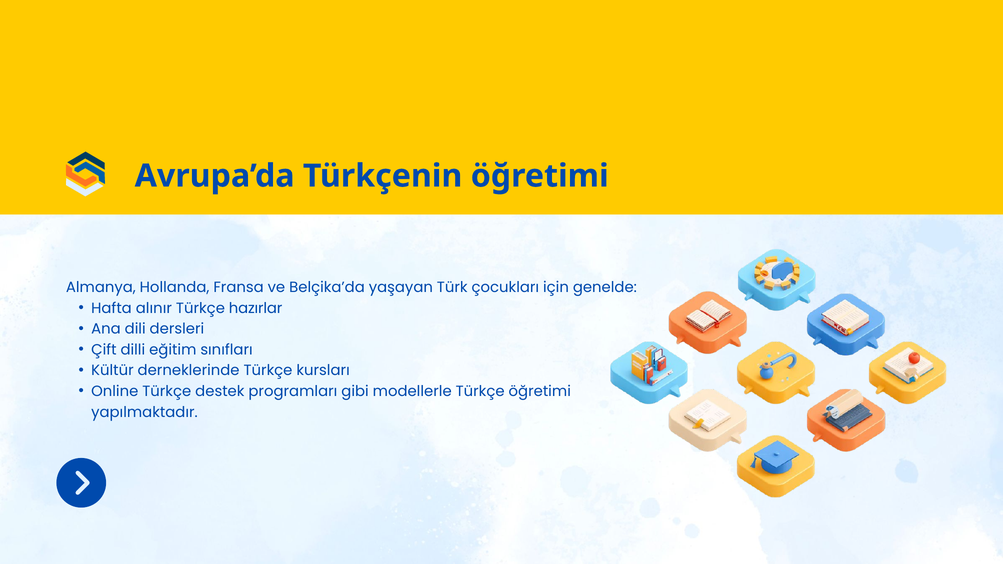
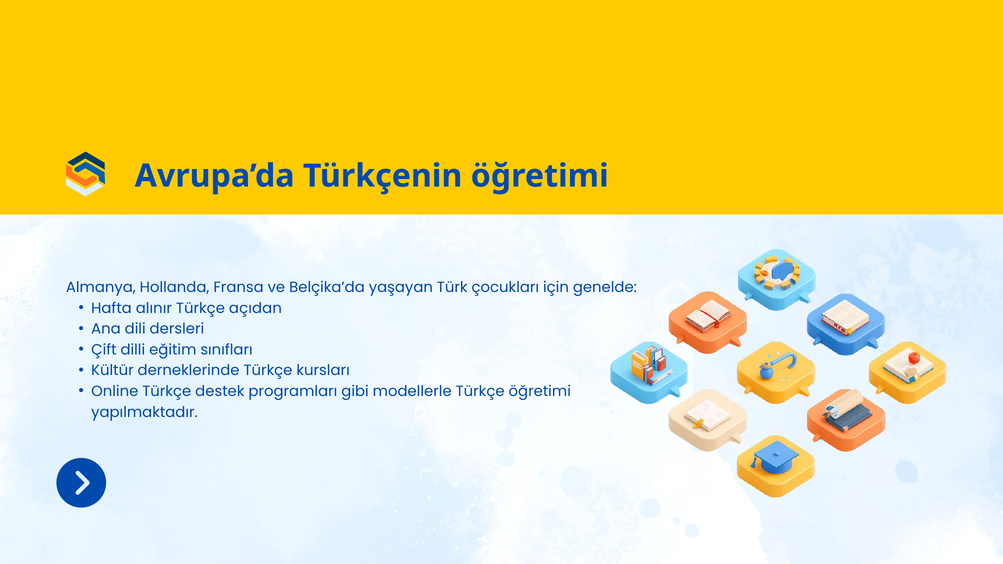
hazırlar: hazırlar -> açıdan
